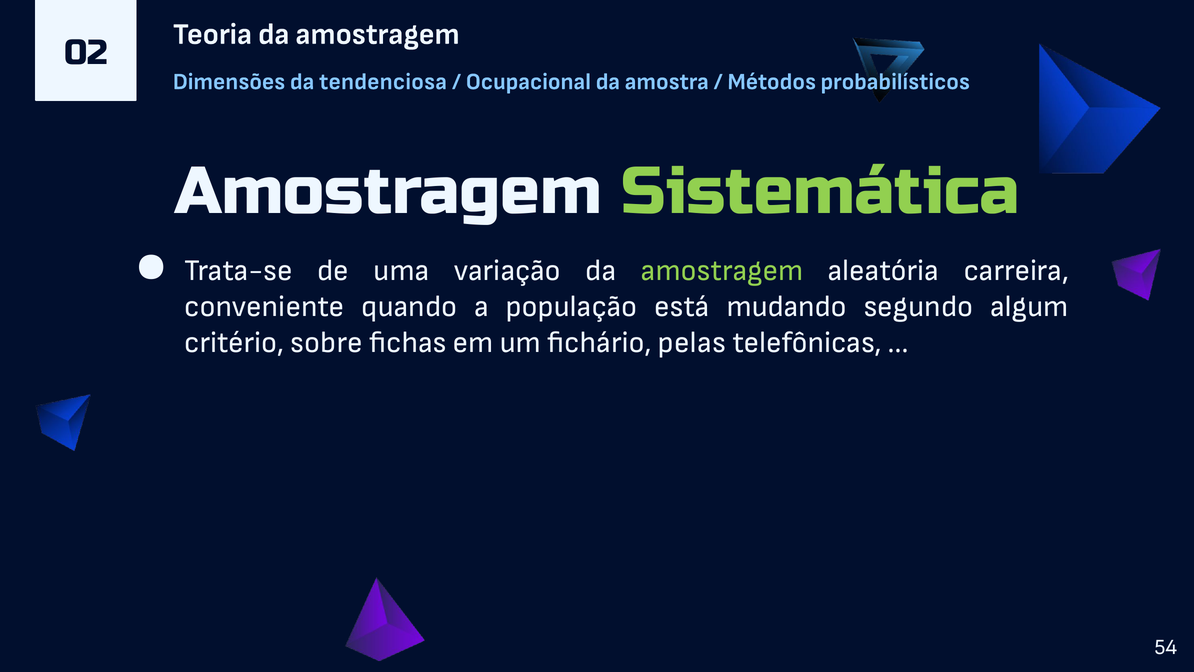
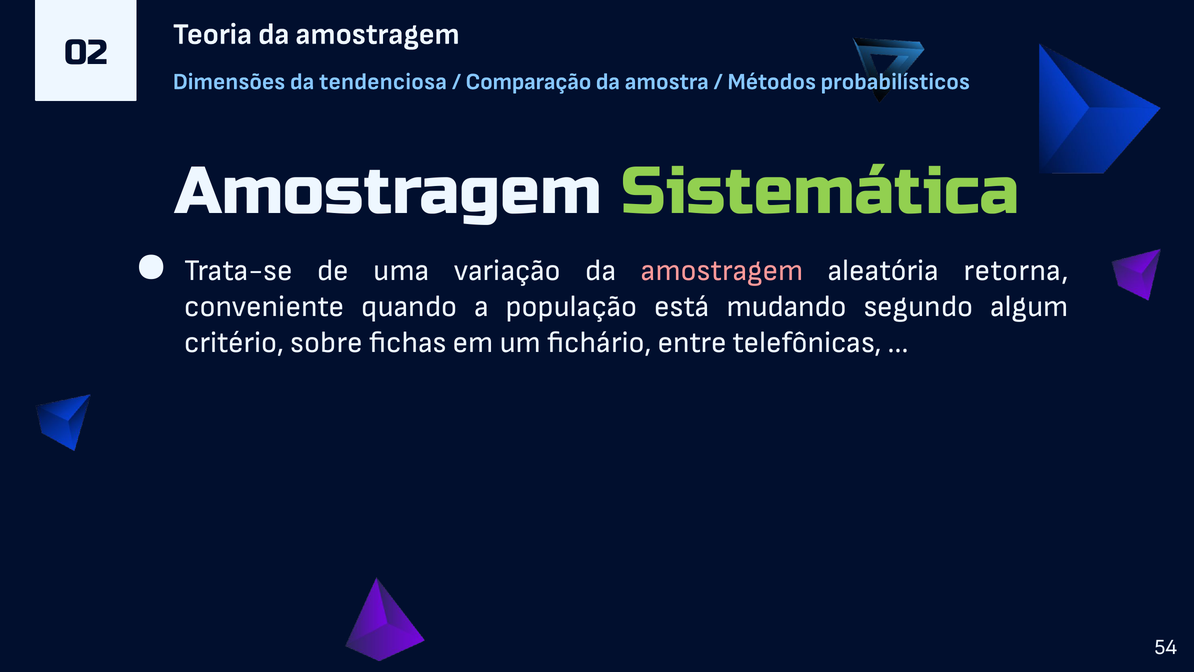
Ocupacional: Ocupacional -> Comparação
amostragem at (722, 270) colour: light green -> pink
carreira: carreira -> retorna
pelas: pelas -> entre
